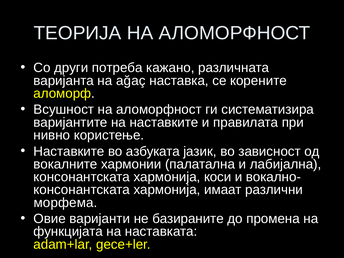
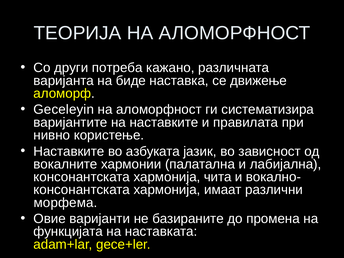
ağaç: ağaç -> биде
корените: корените -> движење
Всушност: Всушност -> Geceleyin
коси: коси -> чита
